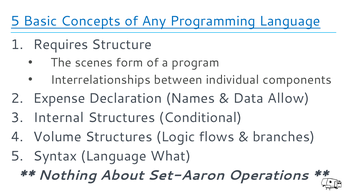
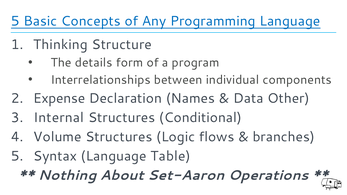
Requires: Requires -> Thinking
scenes: scenes -> details
Allow: Allow -> Other
What: What -> Table
